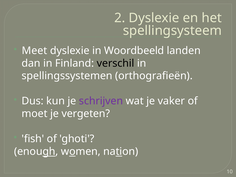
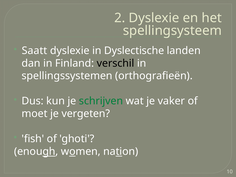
Meet: Meet -> Saatt
Woordbeeld: Woordbeeld -> Dyslectische
schrijven colour: purple -> green
